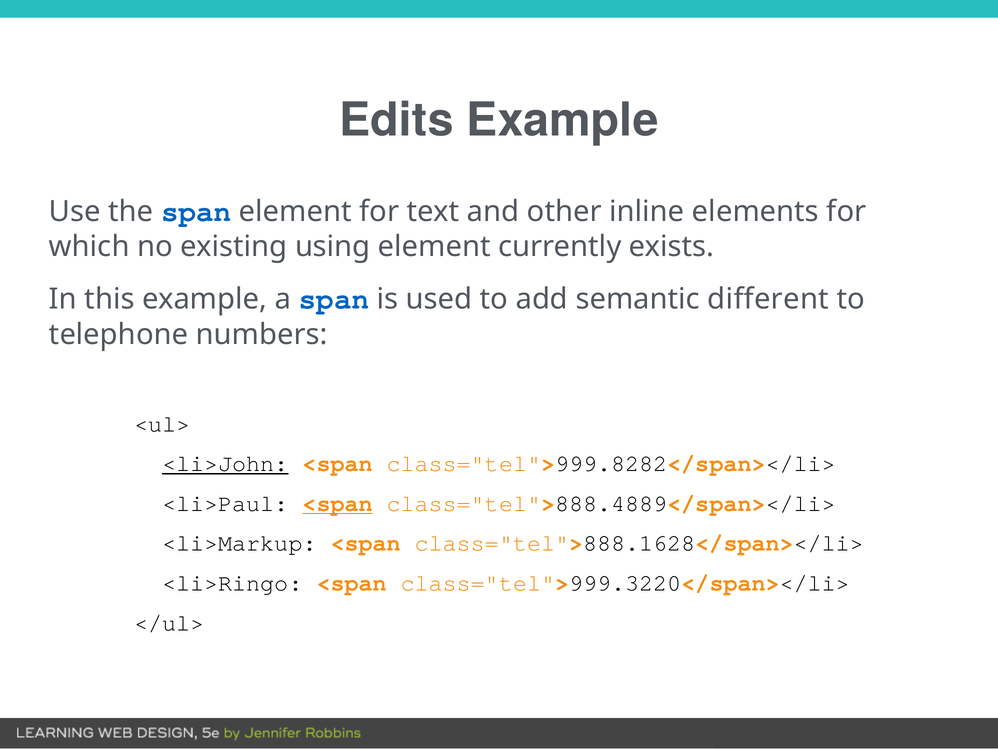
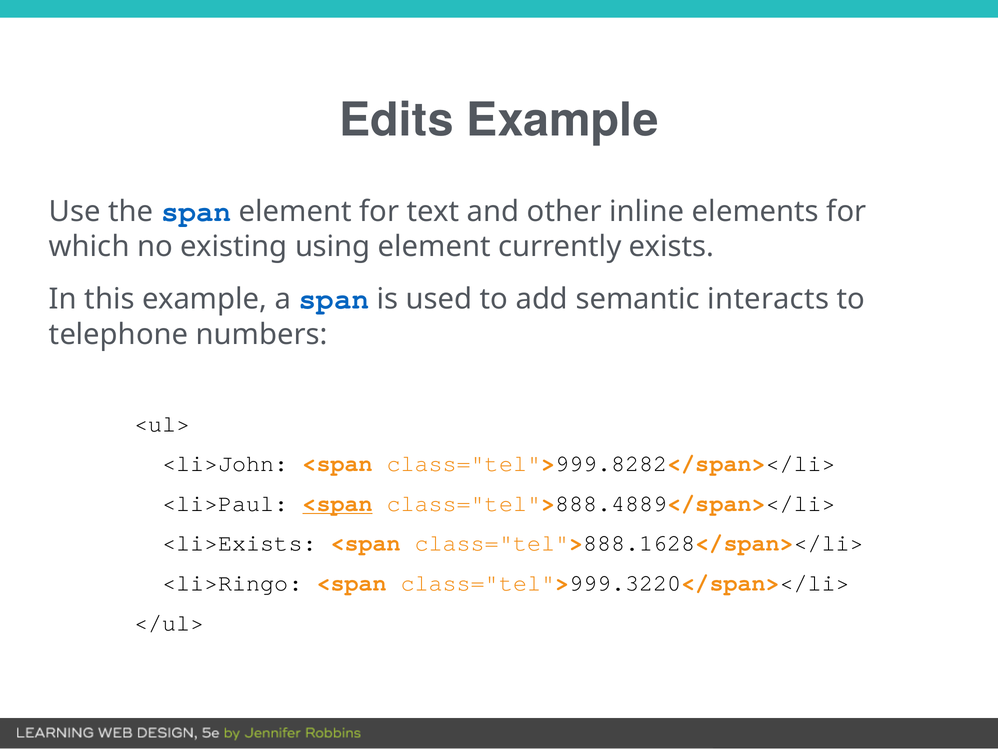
different: different -> interacts
<li>John underline: present -> none
<li>Markup: <li>Markup -> <li>Exists
